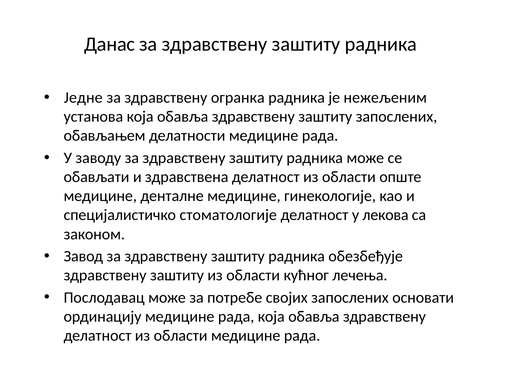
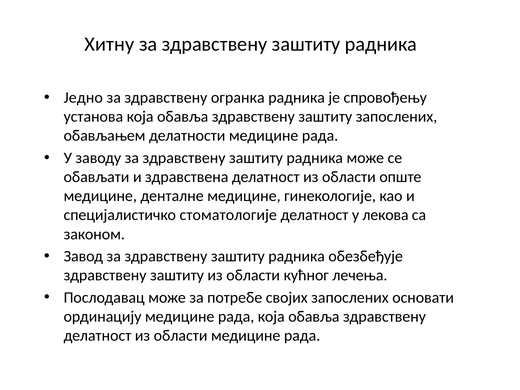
Данас: Данас -> Хитну
Једне: Једне -> Једно
нежељеним: нежељеним -> спровођењу
